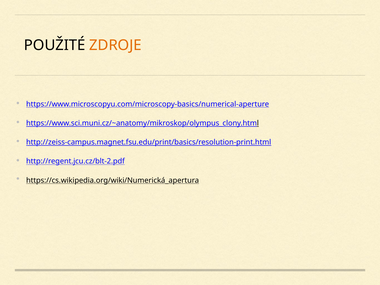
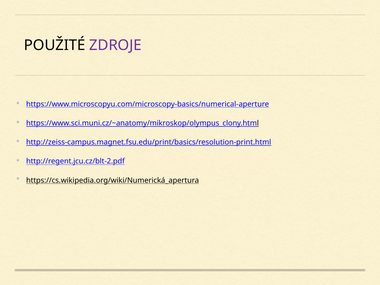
ZDROJE colour: orange -> purple
